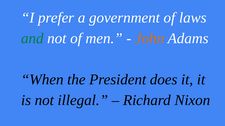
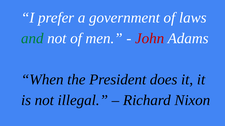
John colour: orange -> red
